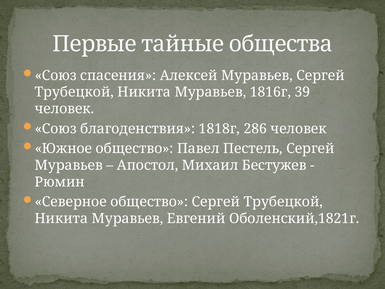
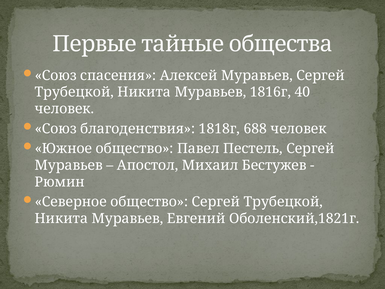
39: 39 -> 40
286: 286 -> 688
